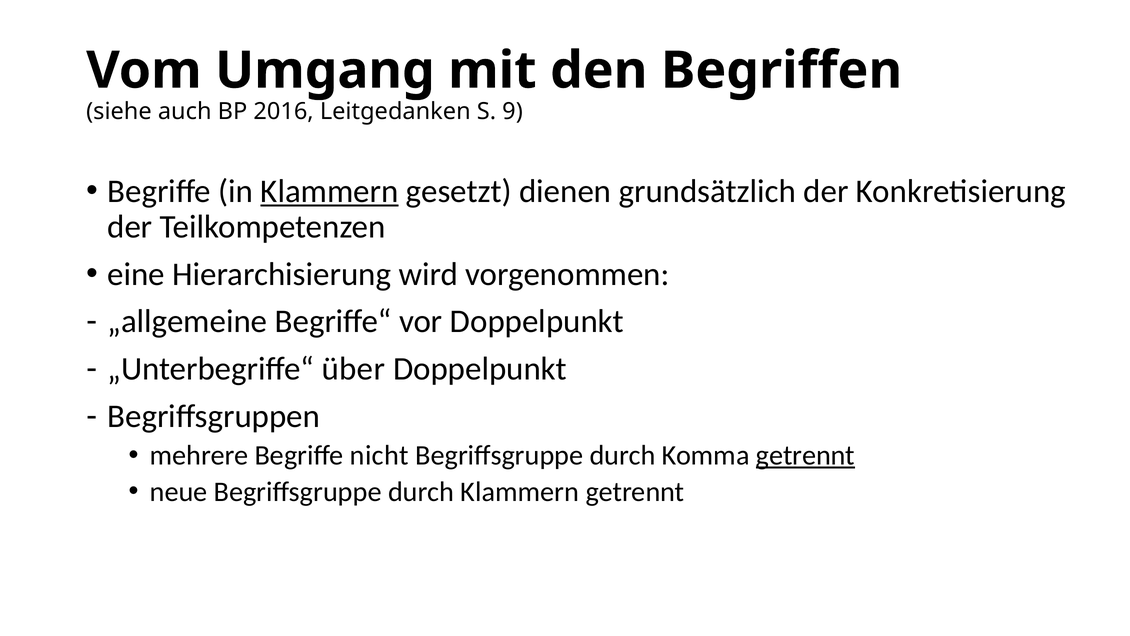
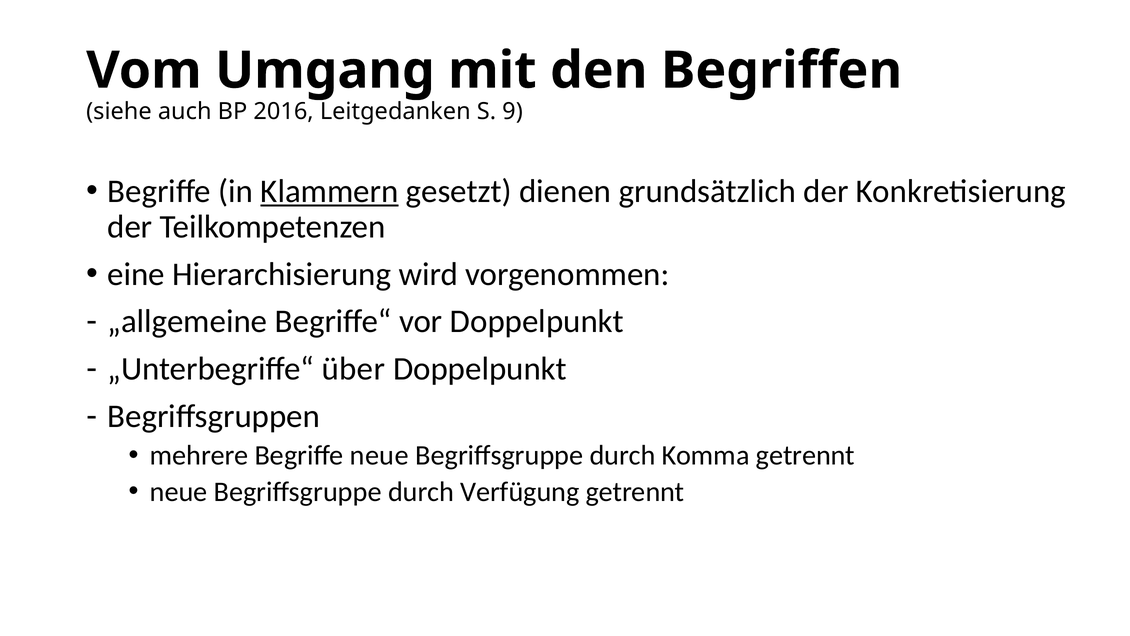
Begriffe nicht: nicht -> neue
getrennt at (805, 455) underline: present -> none
durch Klammern: Klammern -> Verfügung
